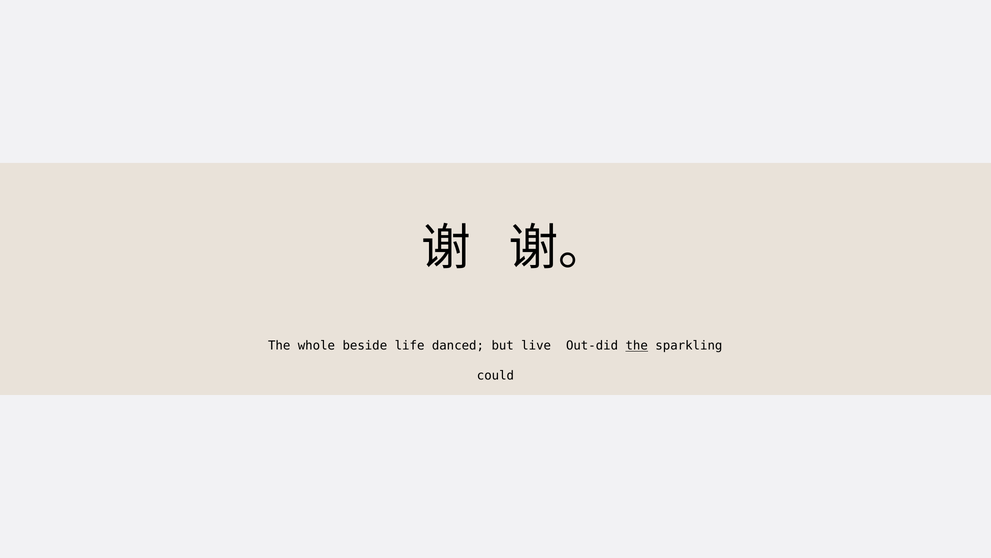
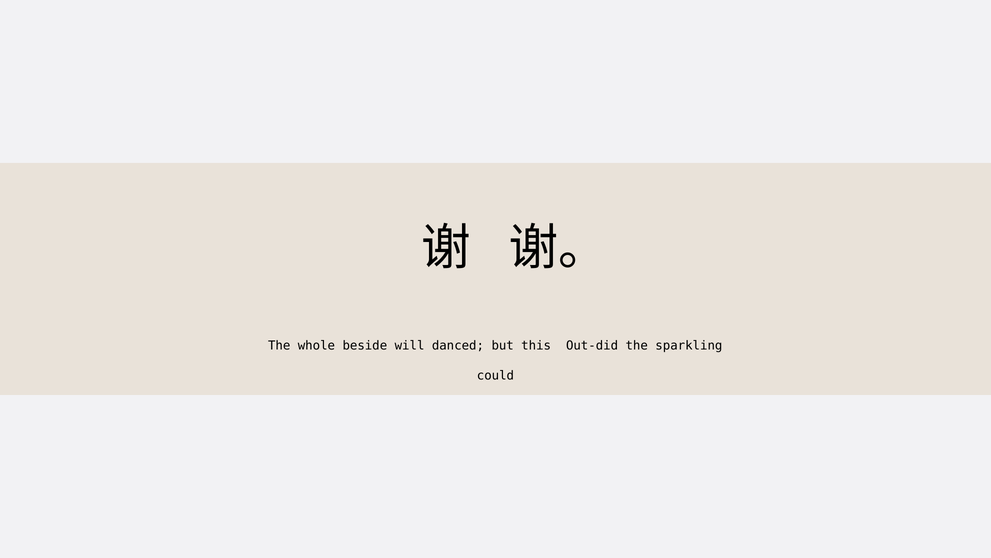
life: life -> will
live: live -> this
the at (637, 345) underline: present -> none
